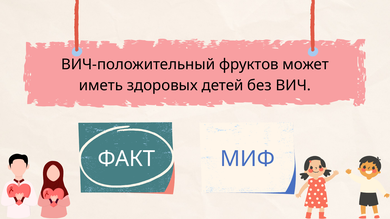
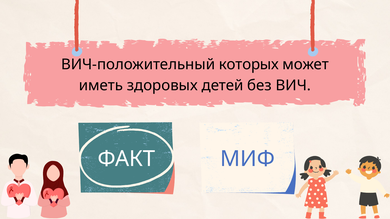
фруктов: фруктов -> которых
